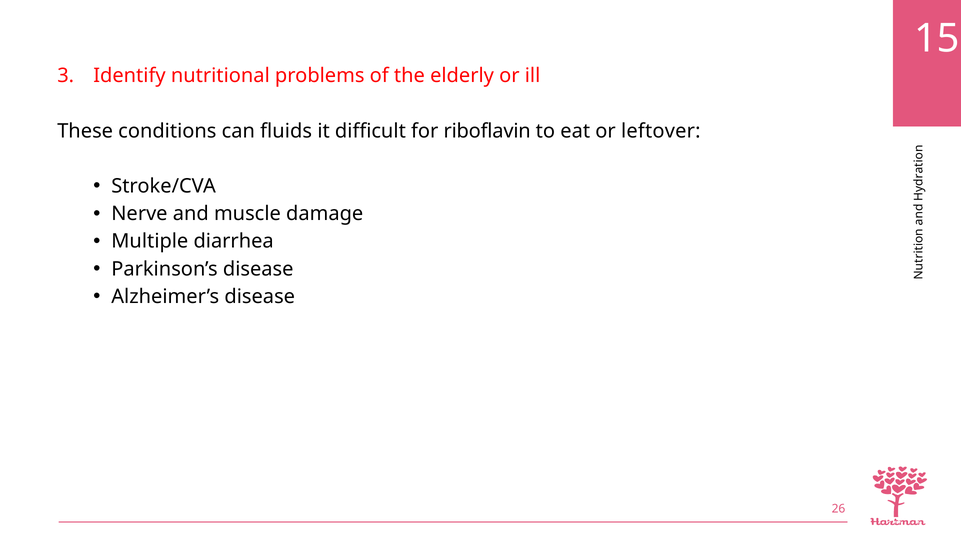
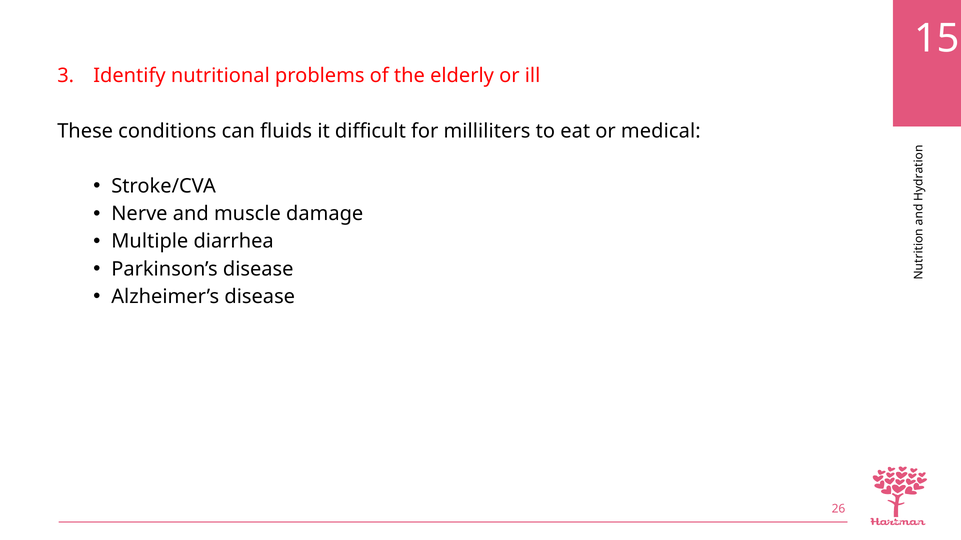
riboflavin: riboflavin -> milliliters
leftover: leftover -> medical
